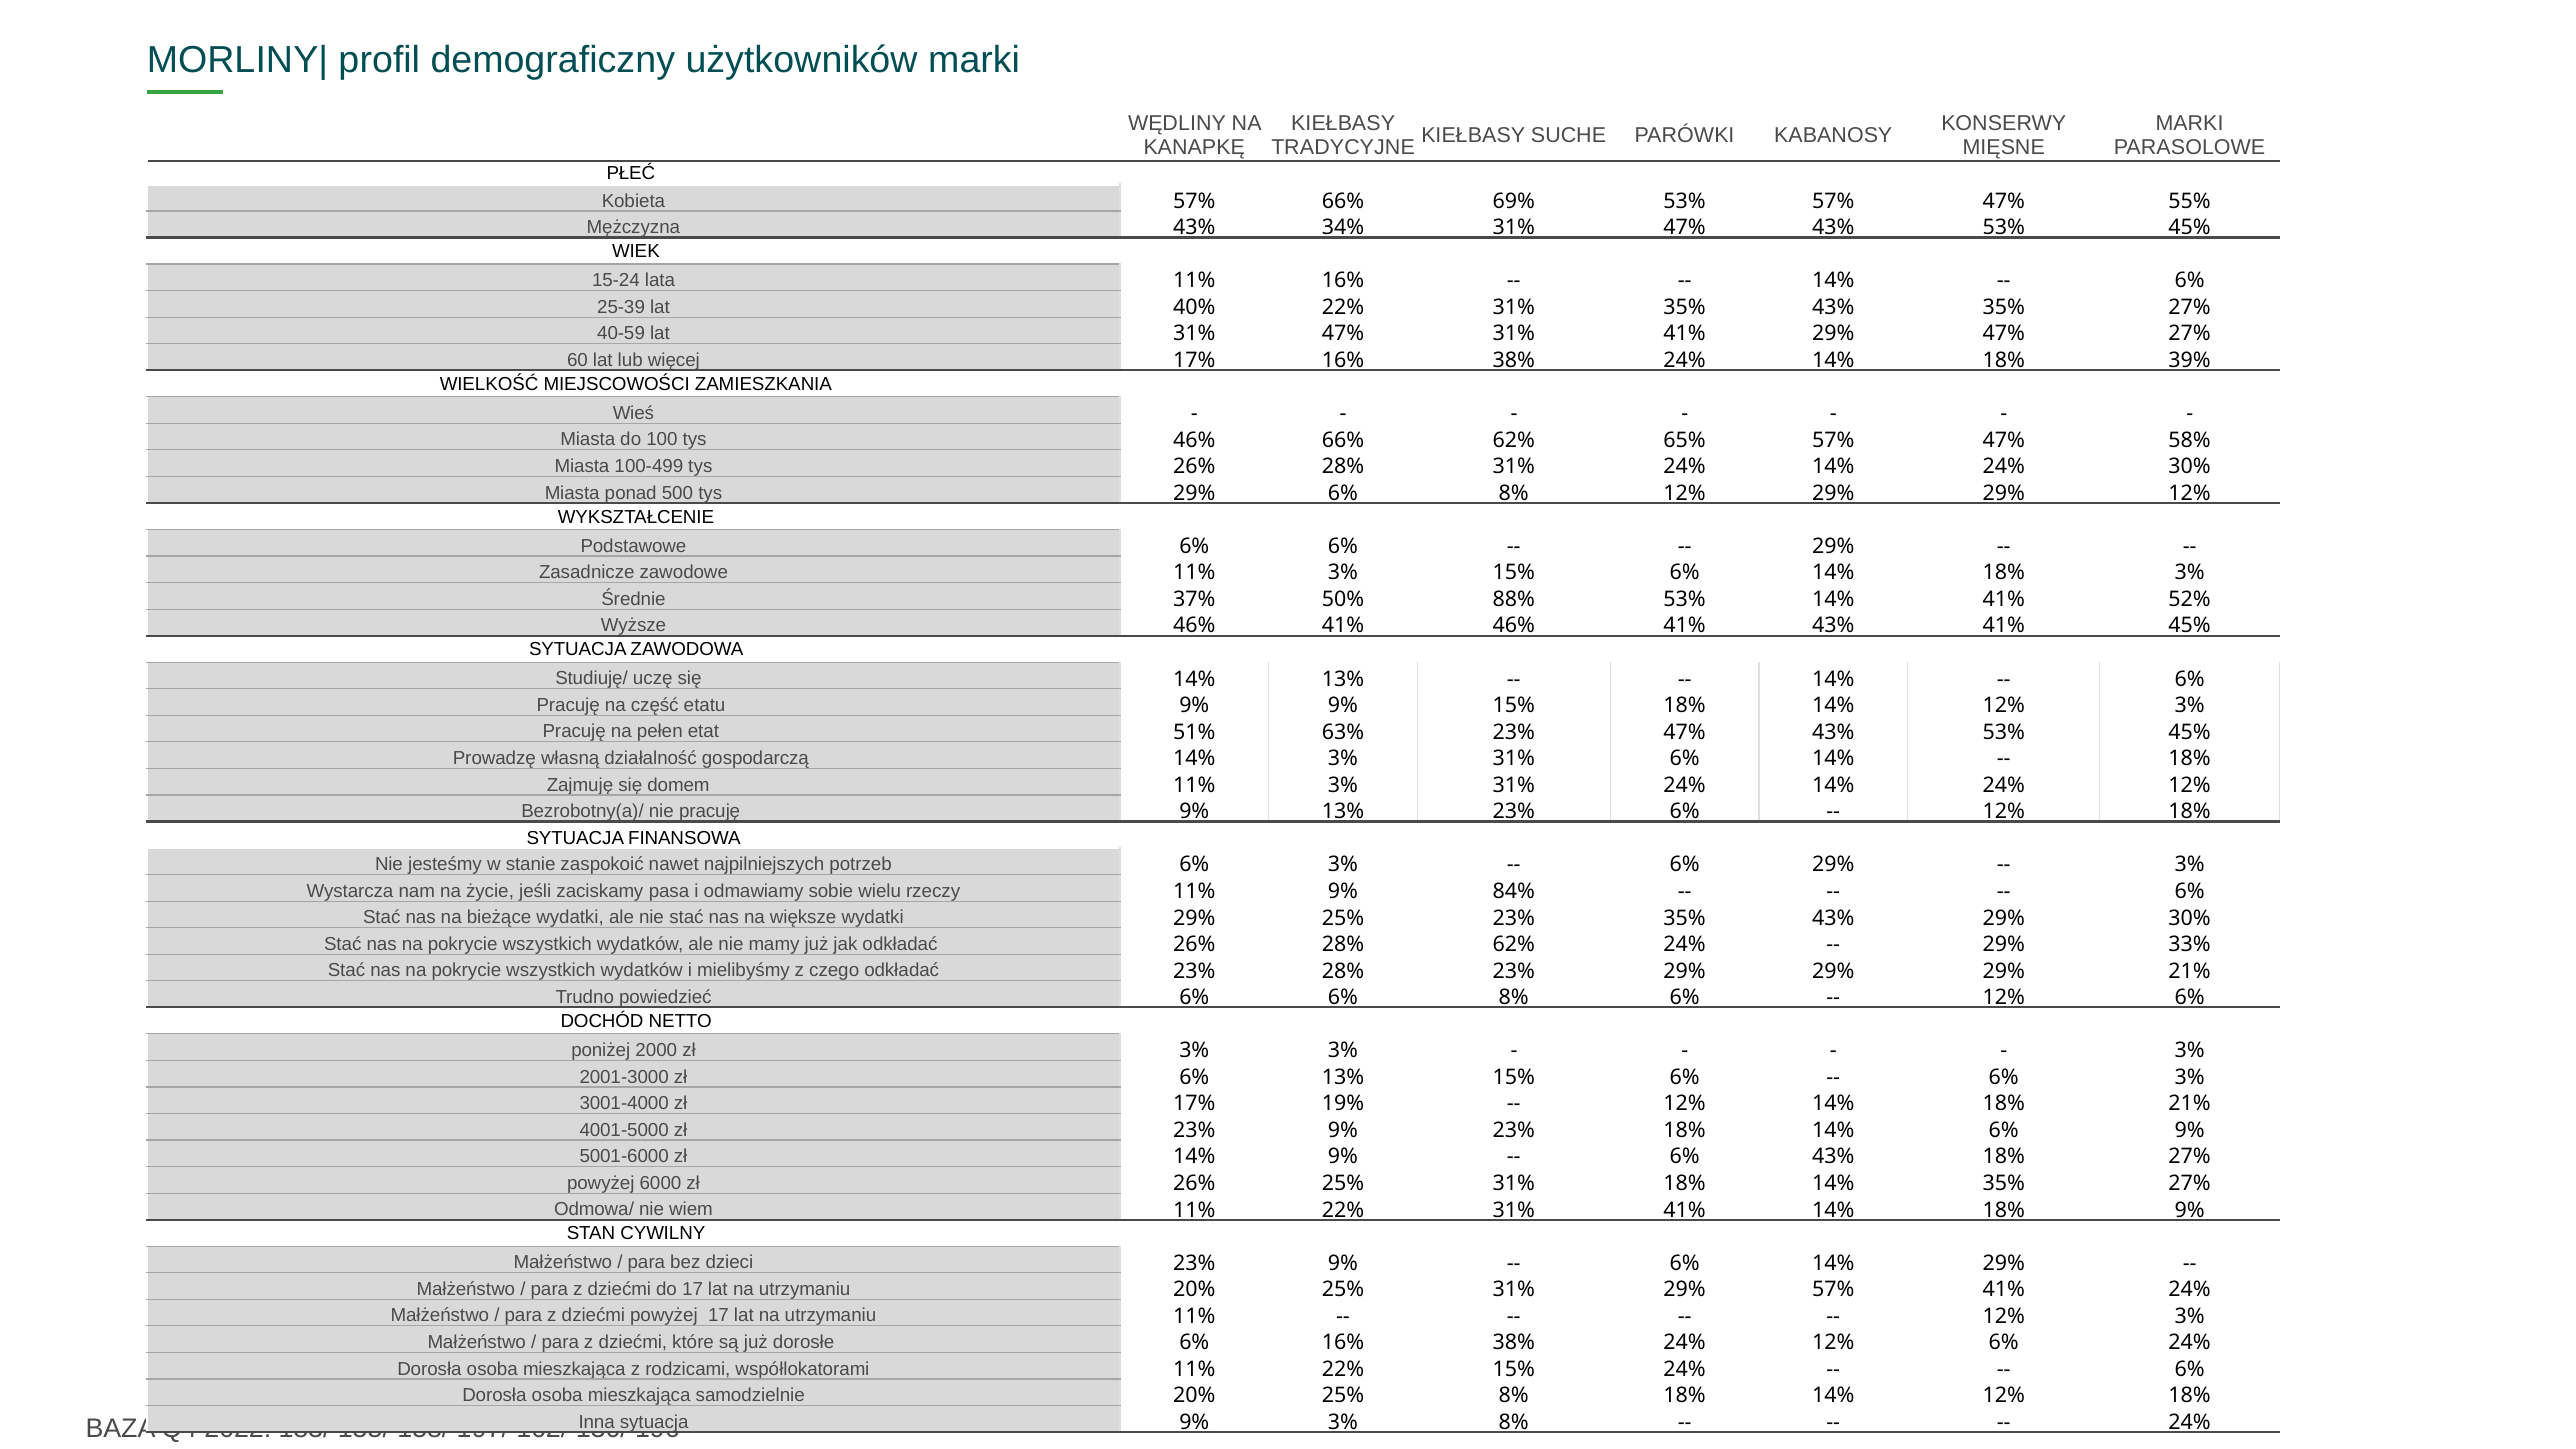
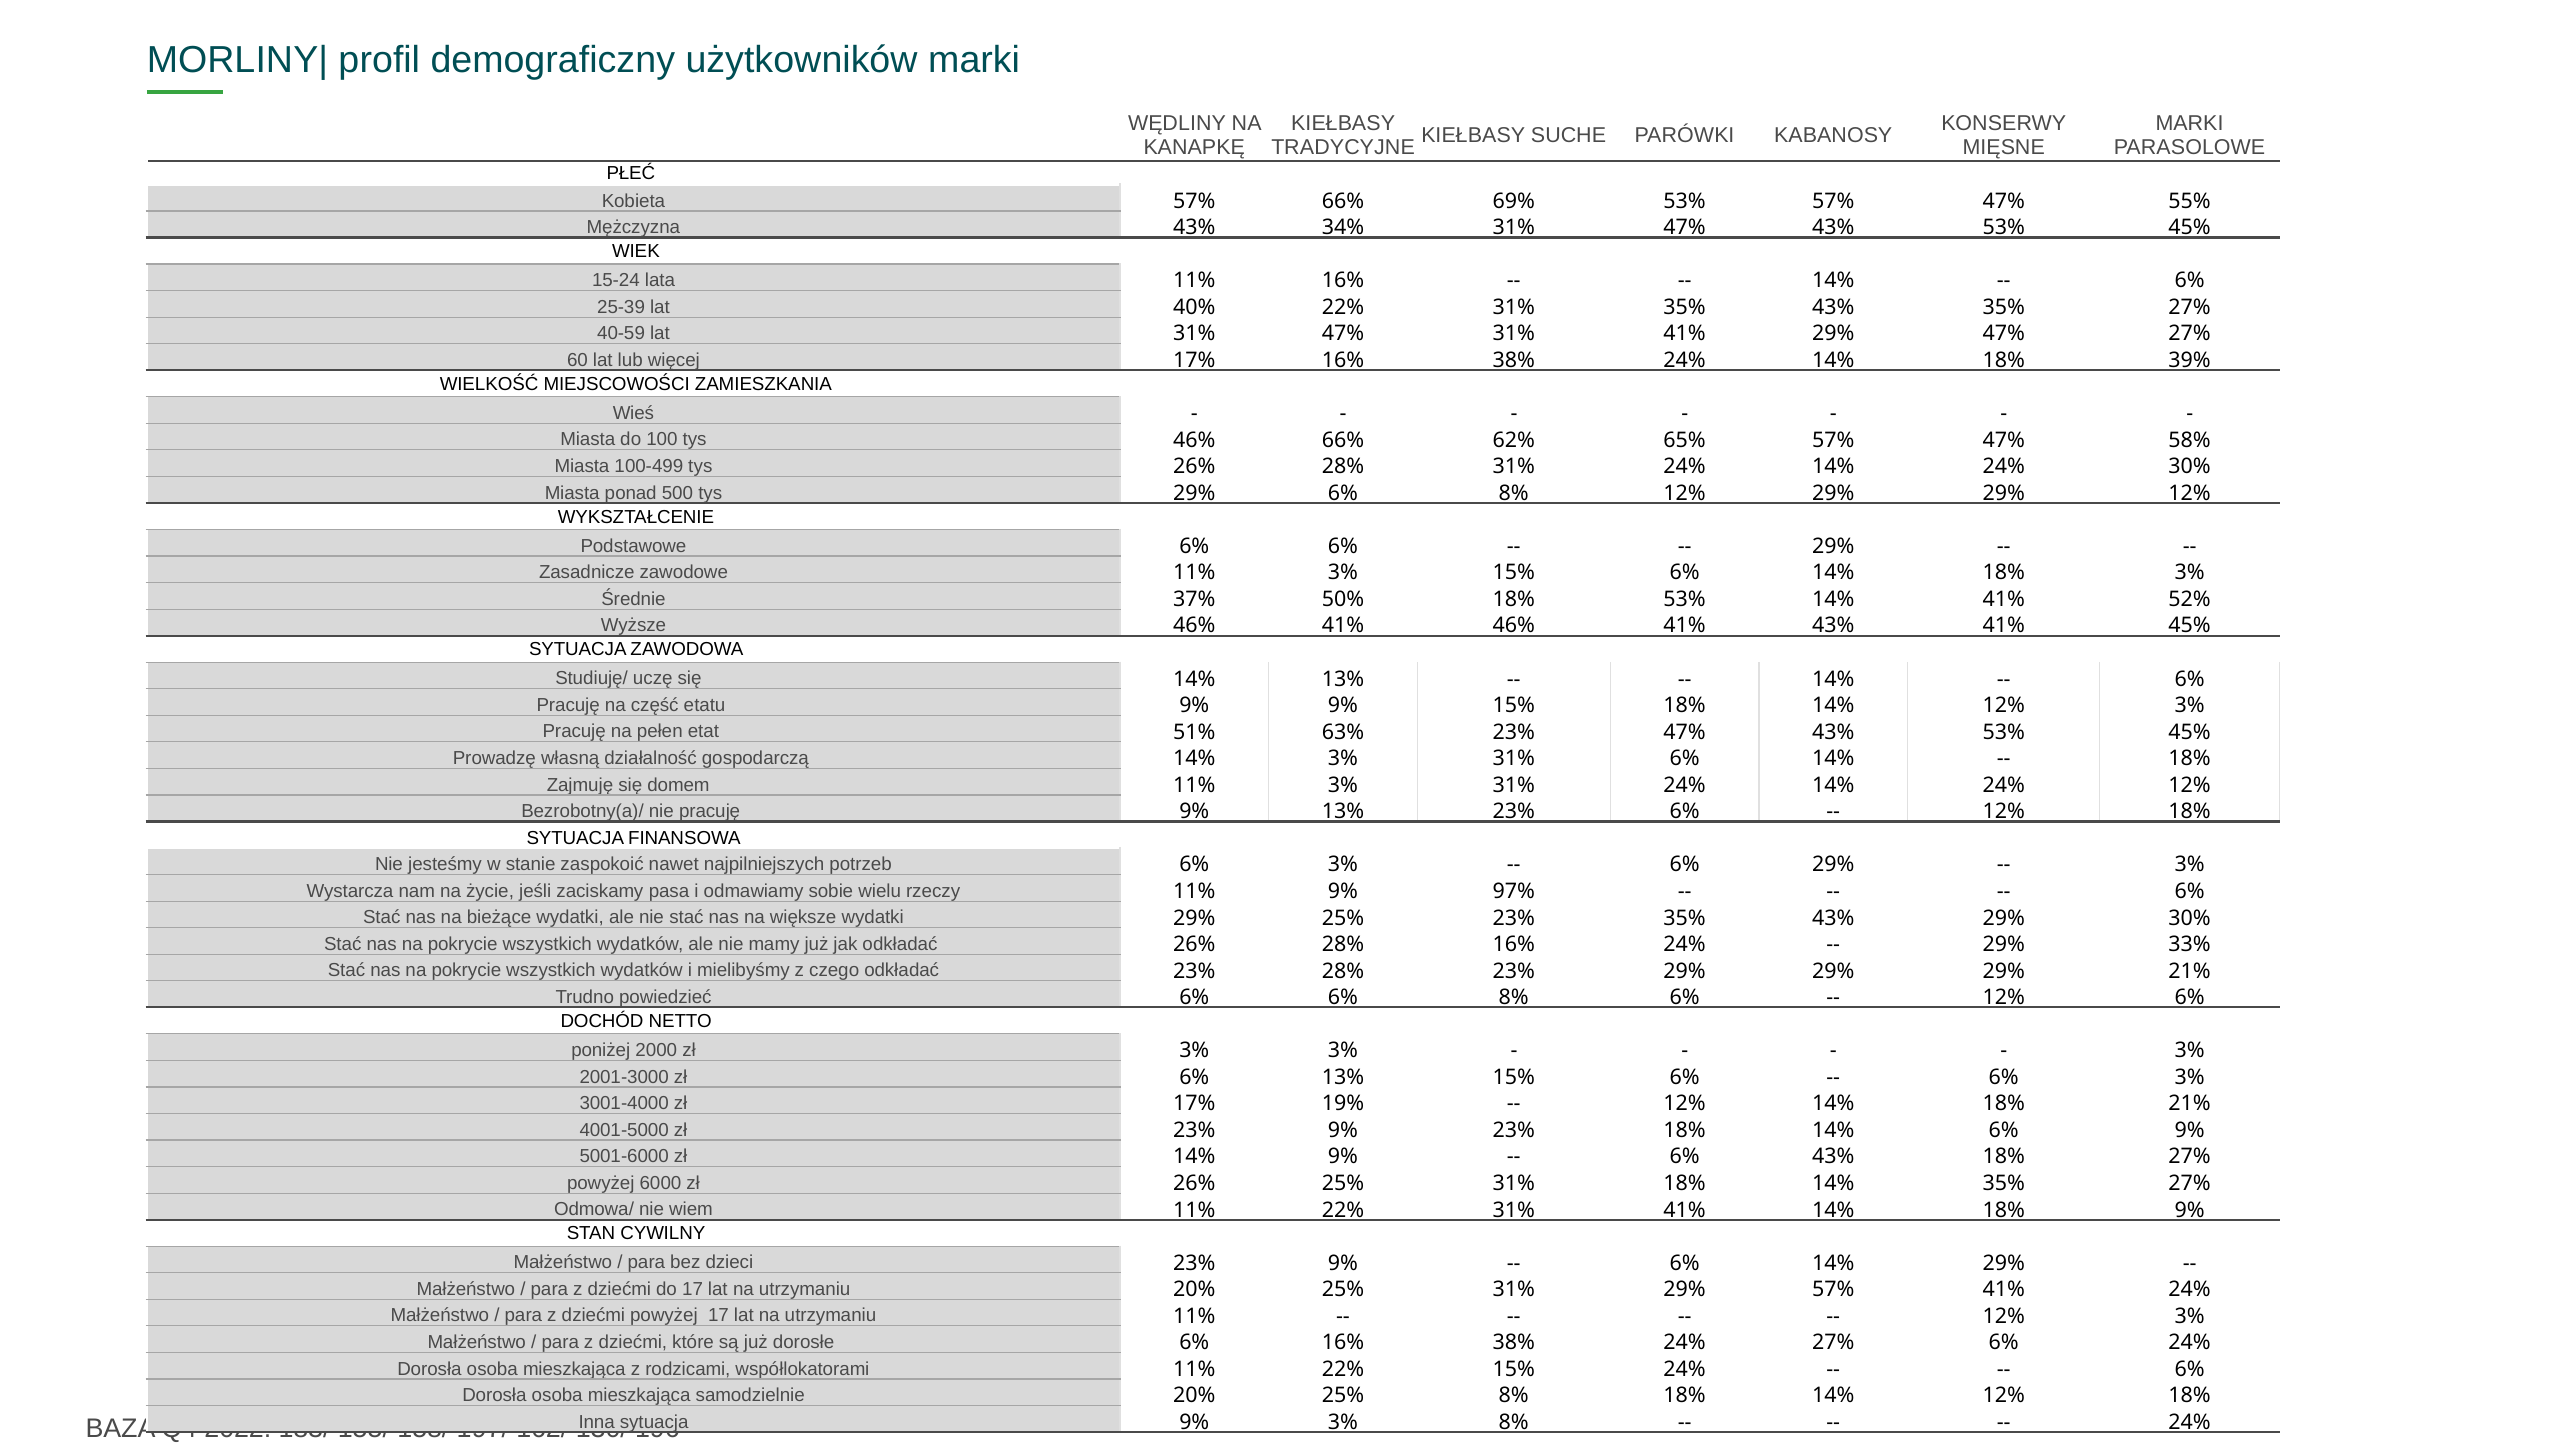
50% 88%: 88% -> 18%
84%: 84% -> 97%
28% 62%: 62% -> 16%
38% 24% 12%: 12% -> 27%
